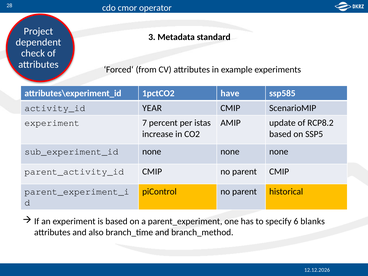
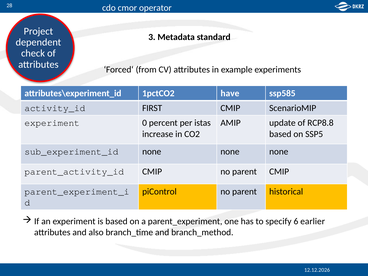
YEAR: YEAR -> FIRST
7: 7 -> 0
RCP8.2: RCP8.2 -> RCP8.8
blanks: blanks -> earlier
